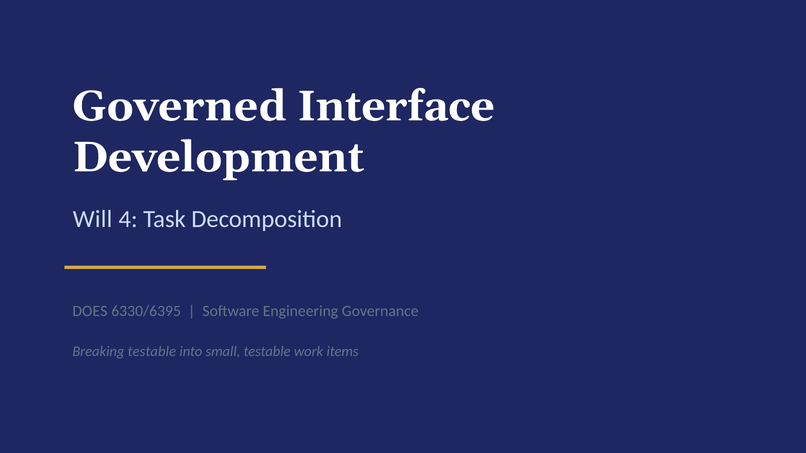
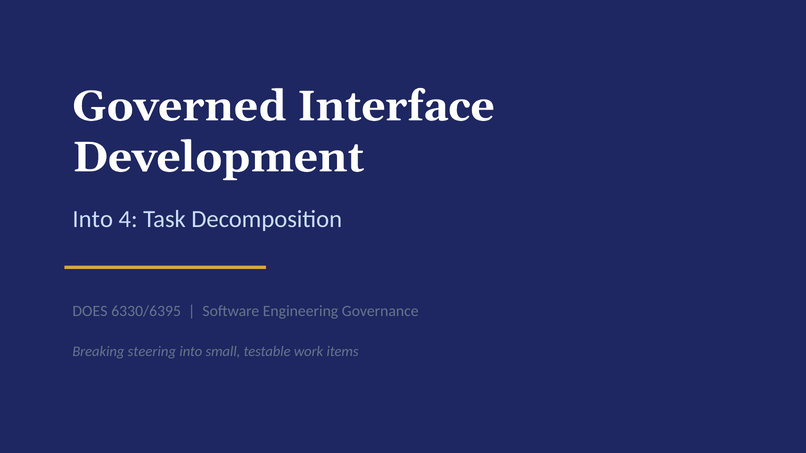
Will at (93, 219): Will -> Into
Breaking testable: testable -> steering
